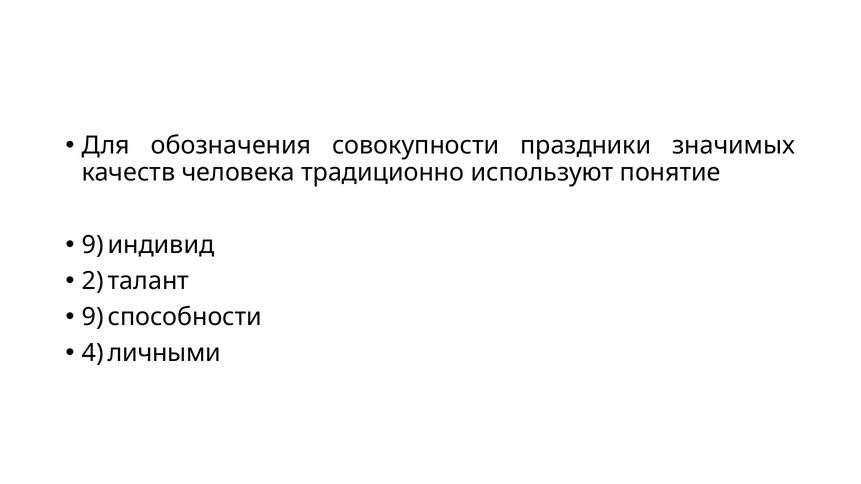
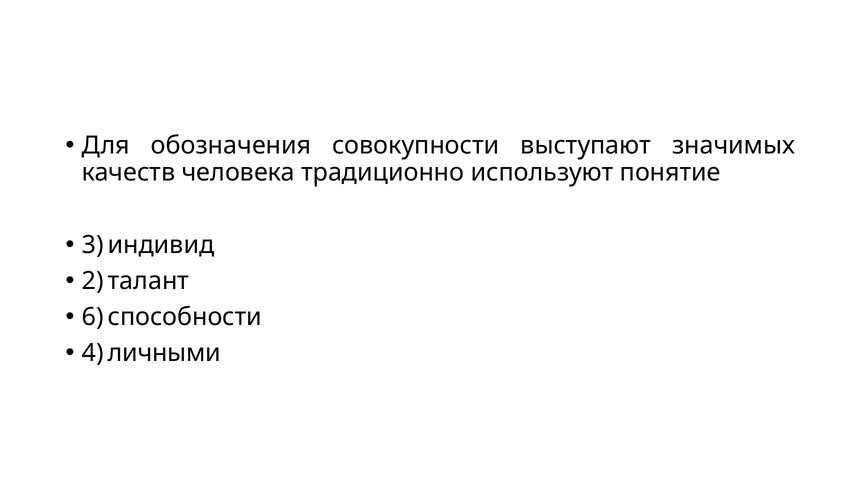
праздники: праздники -> выступают
9 at (93, 245): 9 -> 3
9 at (93, 317): 9 -> 6
